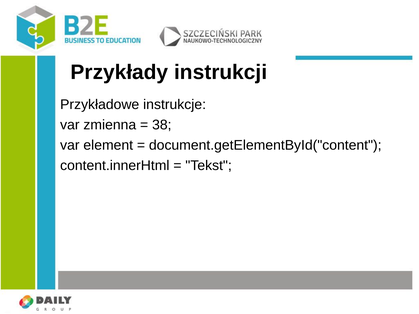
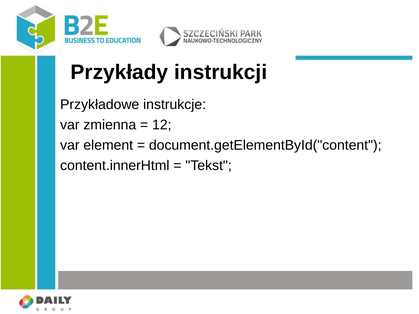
38: 38 -> 12
